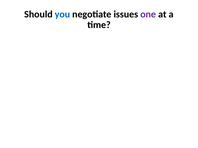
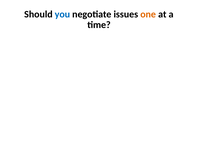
one colour: purple -> orange
